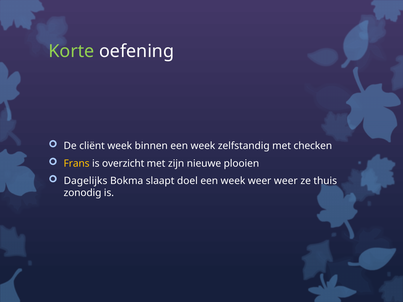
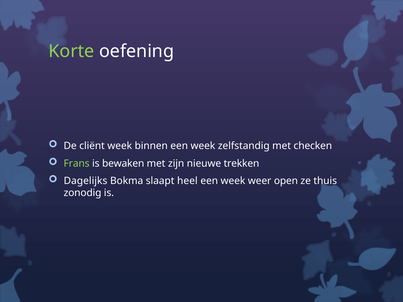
Frans colour: yellow -> light green
overzicht: overzicht -> bewaken
plooien: plooien -> trekken
doel: doel -> heel
weer weer: weer -> open
